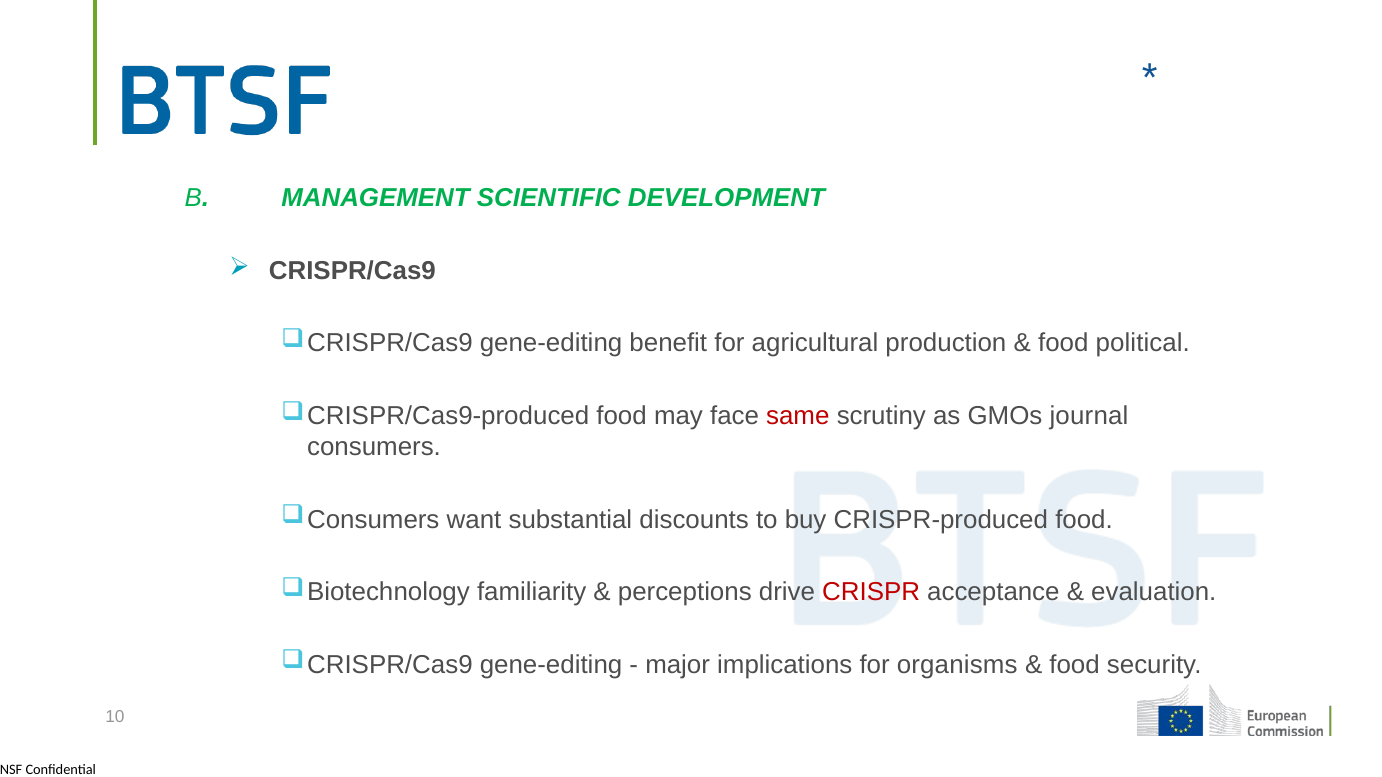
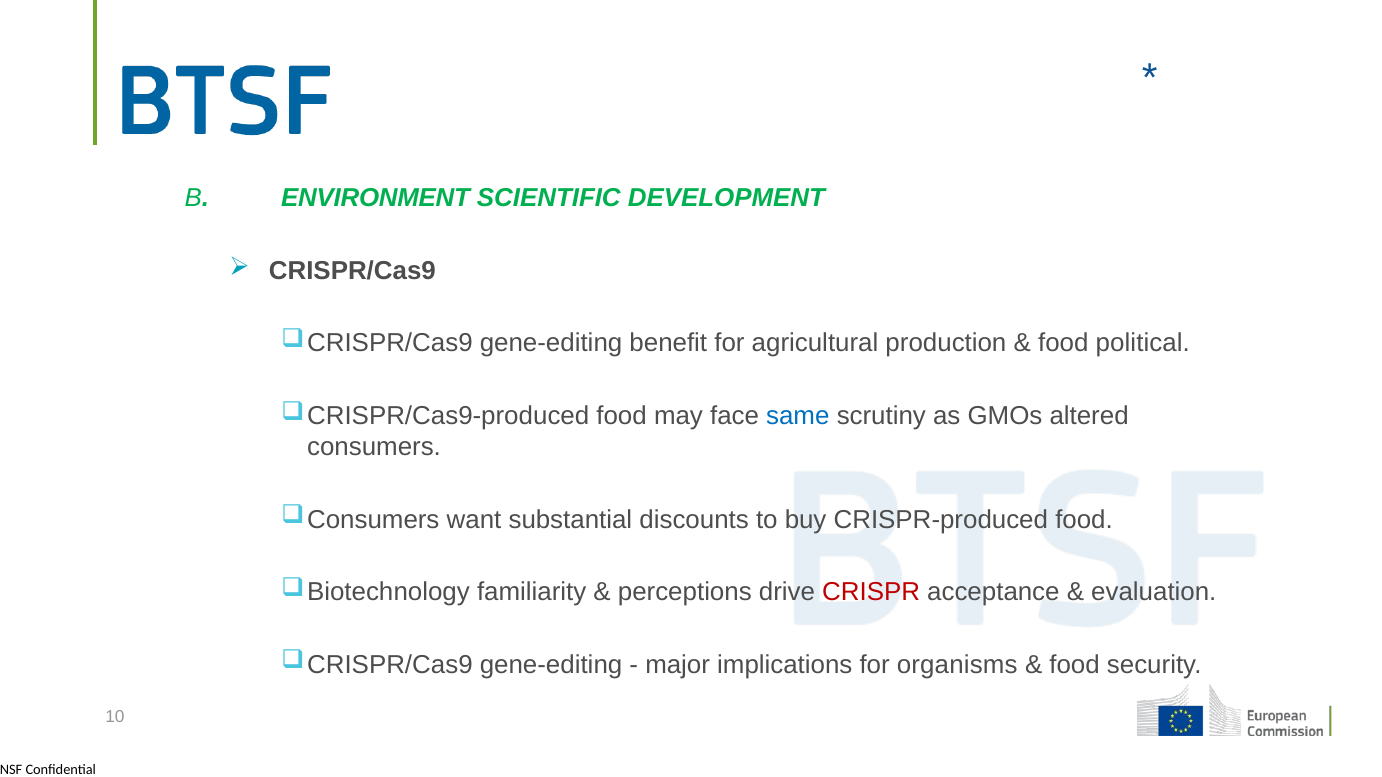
MANAGEMENT: MANAGEMENT -> ENVIRONMENT
same colour: red -> blue
journal: journal -> altered
